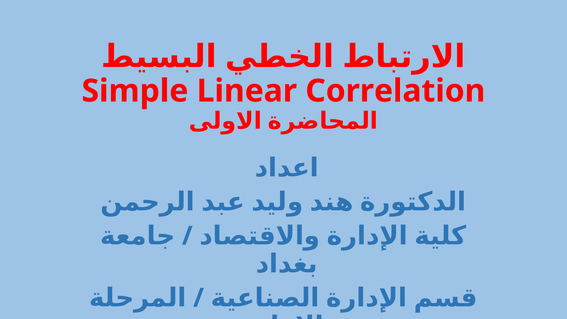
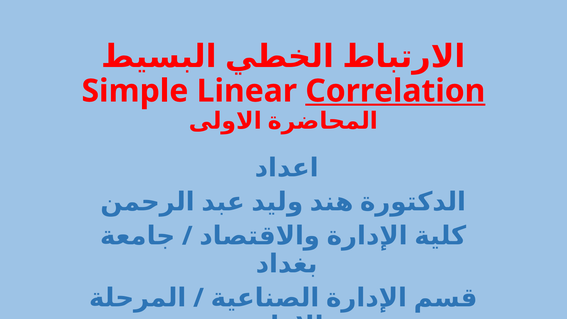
Correlation underline: none -> present
